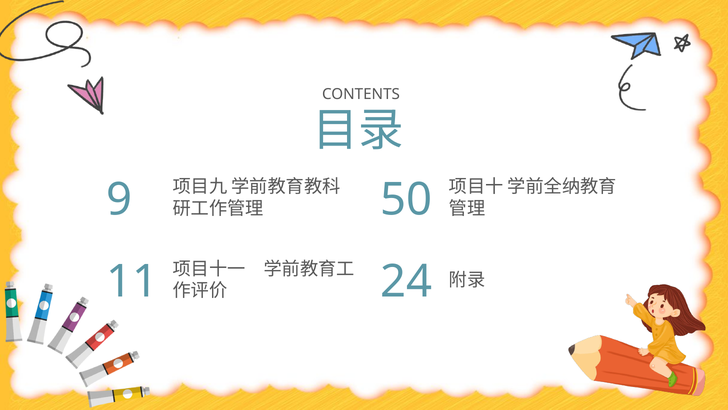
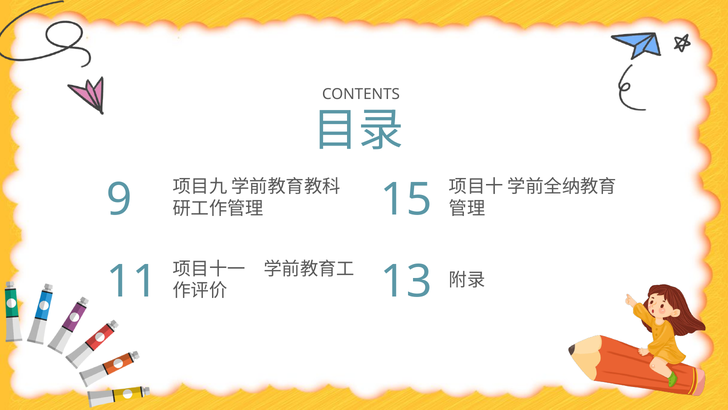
50: 50 -> 15
24: 24 -> 13
